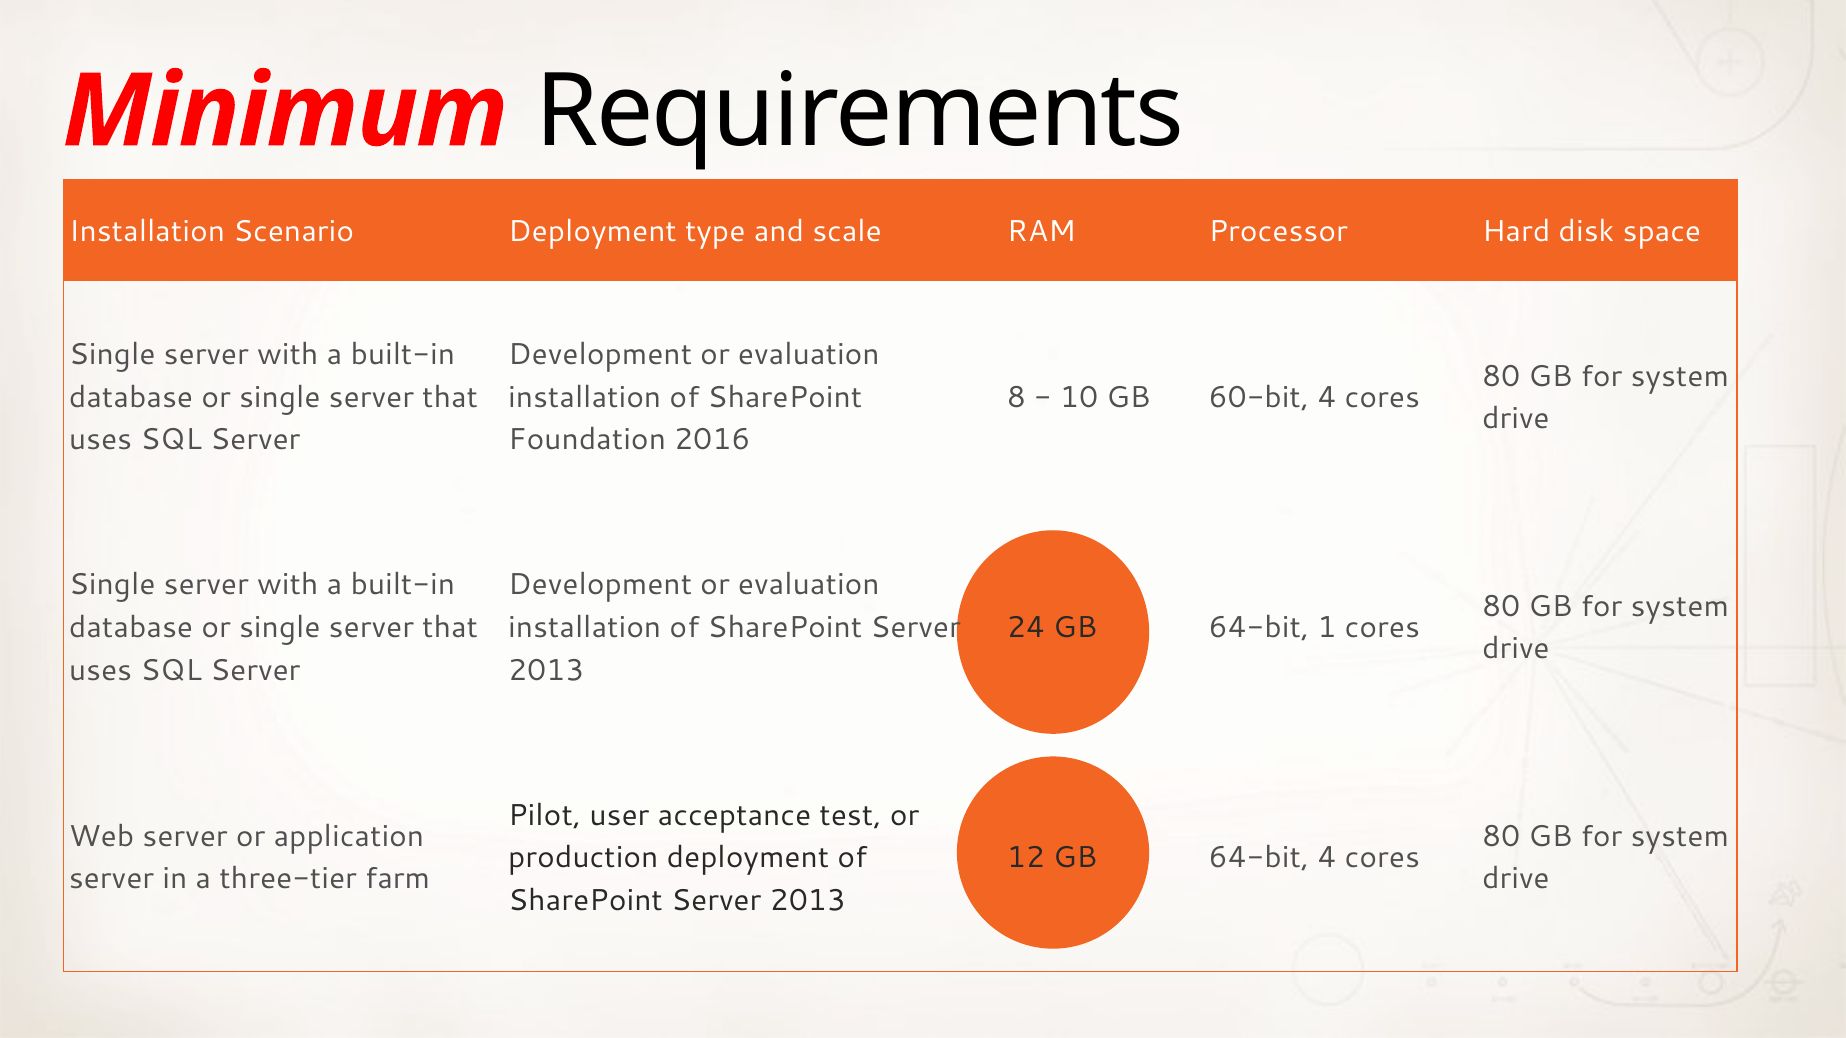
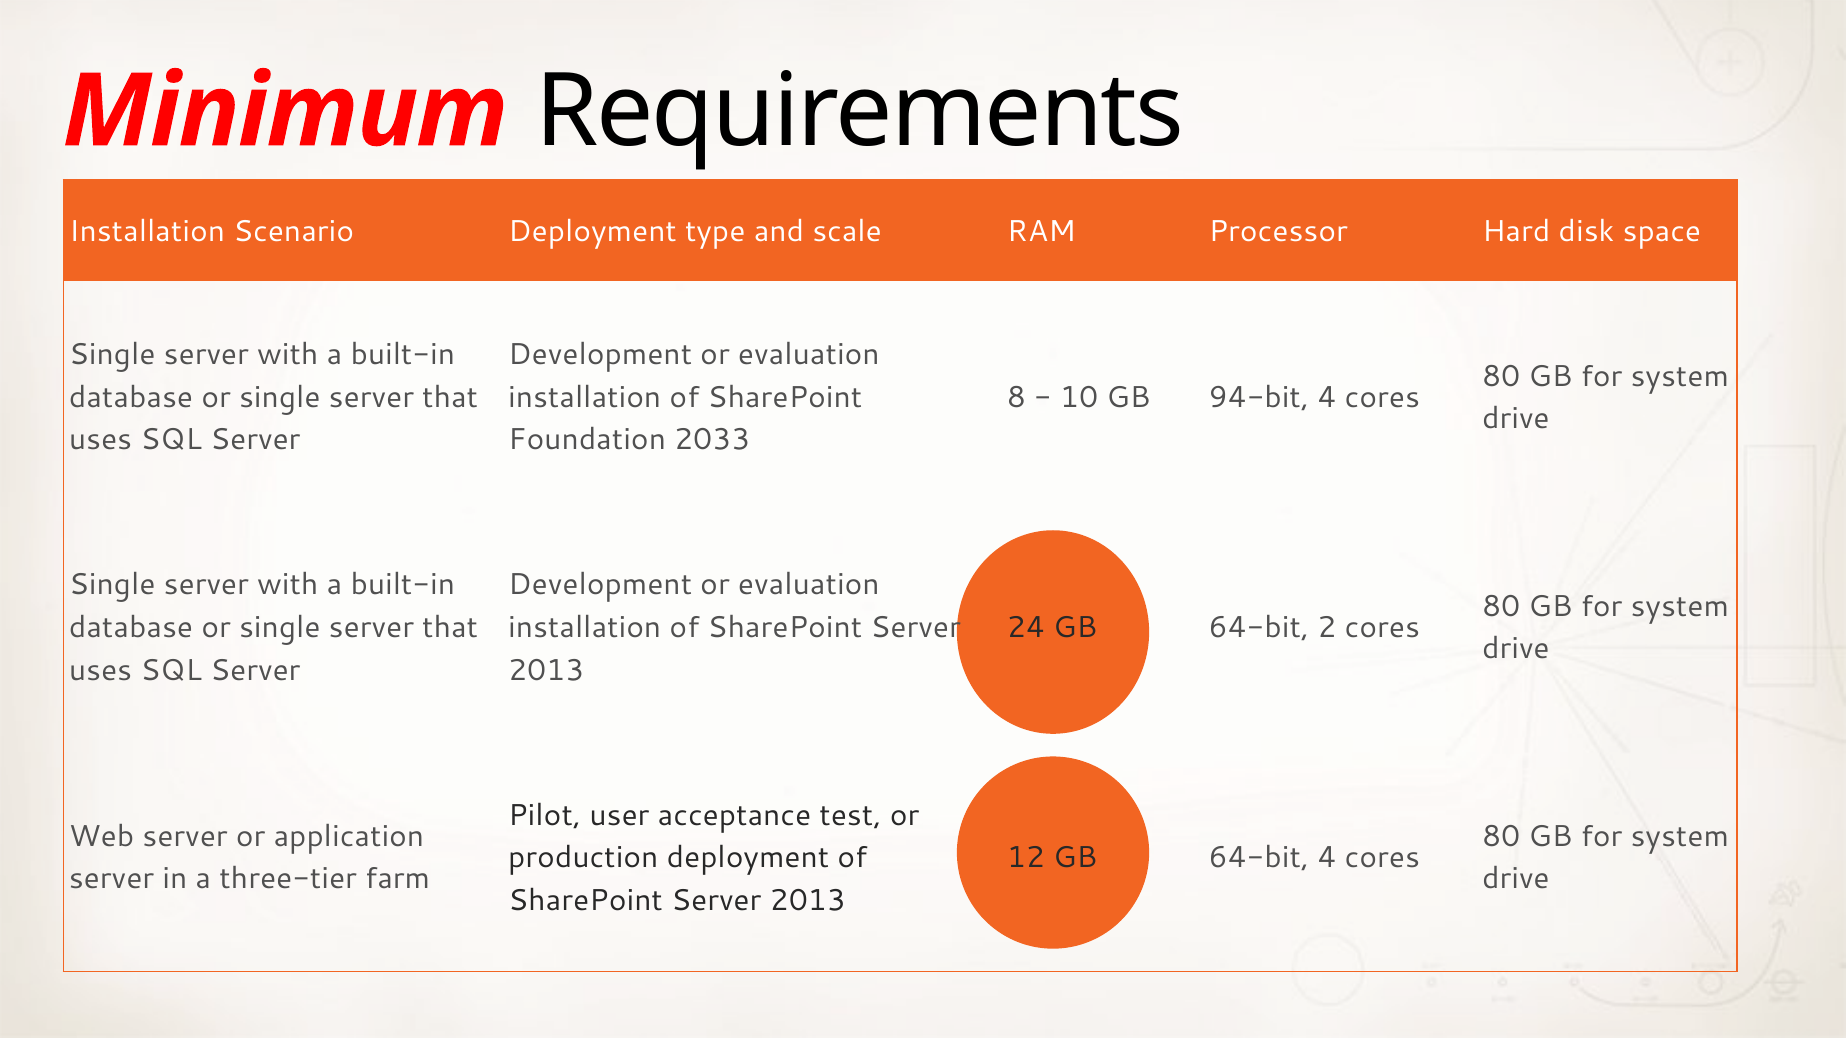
60-bit: 60-bit -> 94-bit
2016: 2016 -> 2033
1: 1 -> 2
